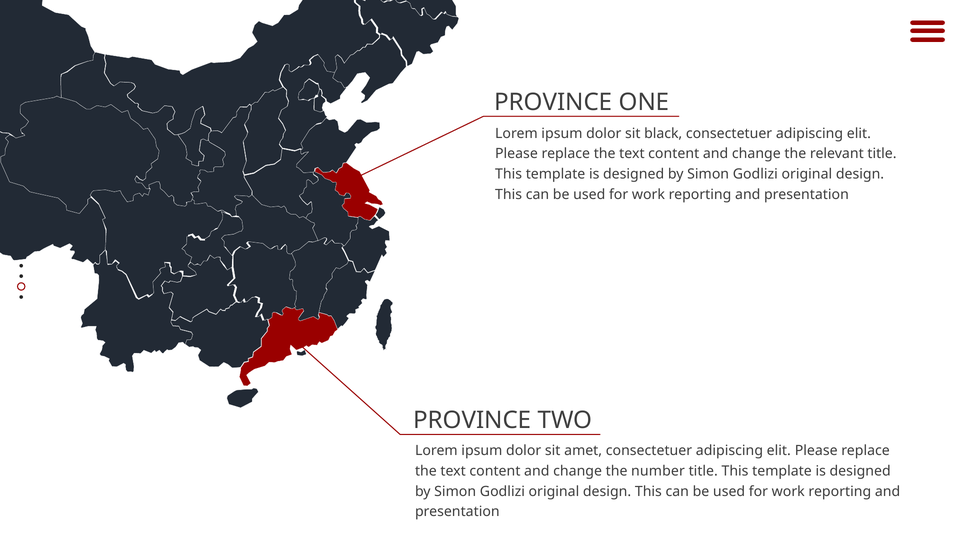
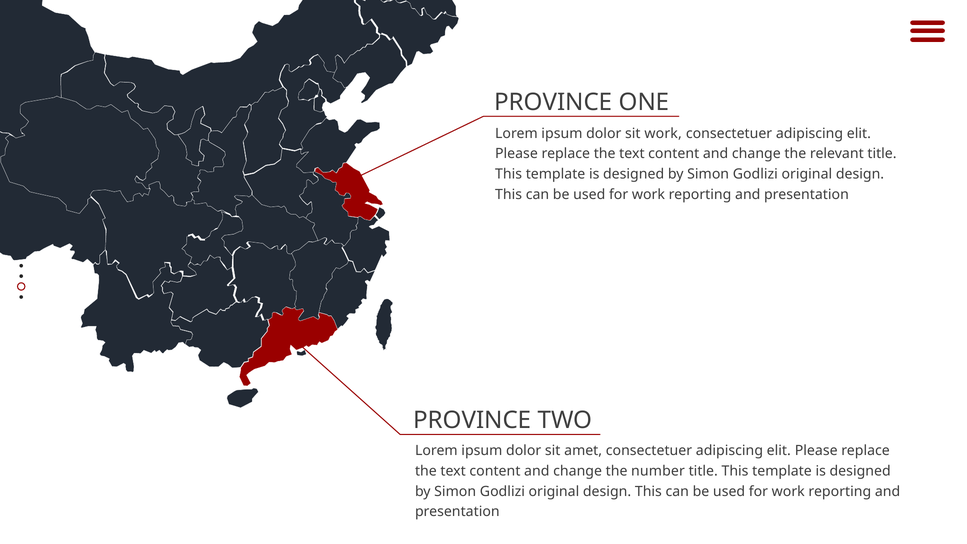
sit black: black -> work
